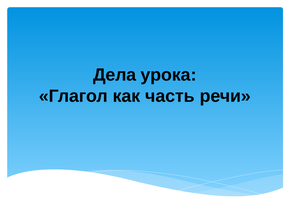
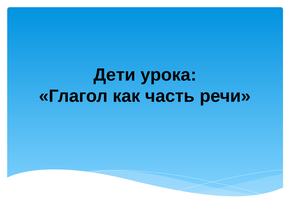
Дела: Дела -> Дети
